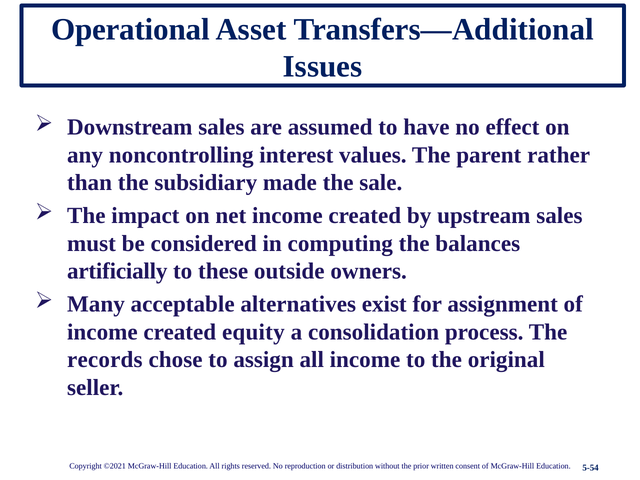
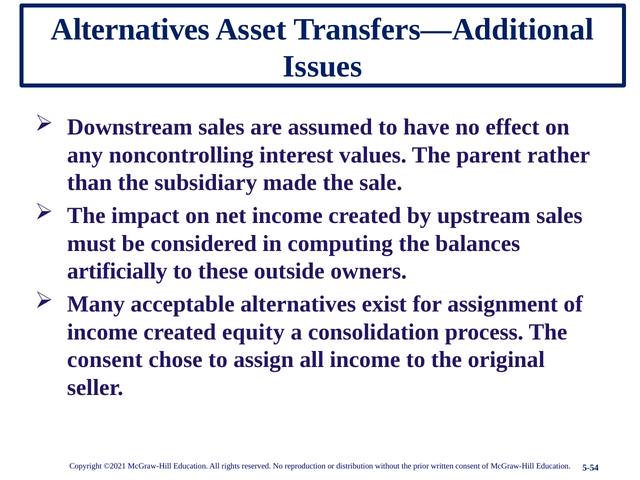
Operational at (130, 29): Operational -> Alternatives
records at (105, 360): records -> consent
